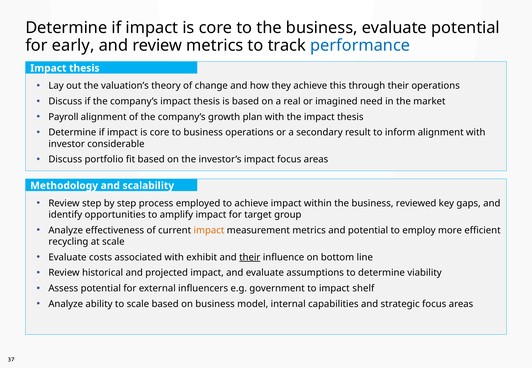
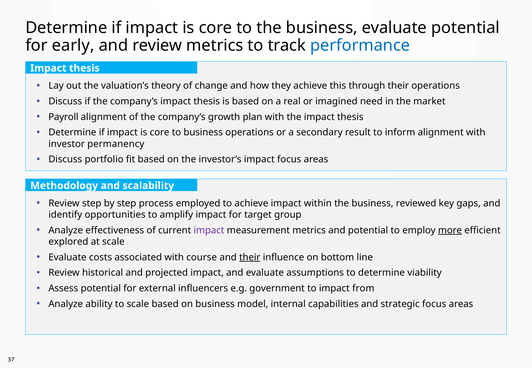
considerable: considerable -> permanency
impact at (209, 230) colour: orange -> purple
more underline: none -> present
recycling: recycling -> explored
exhibit: exhibit -> course
shelf: shelf -> from
